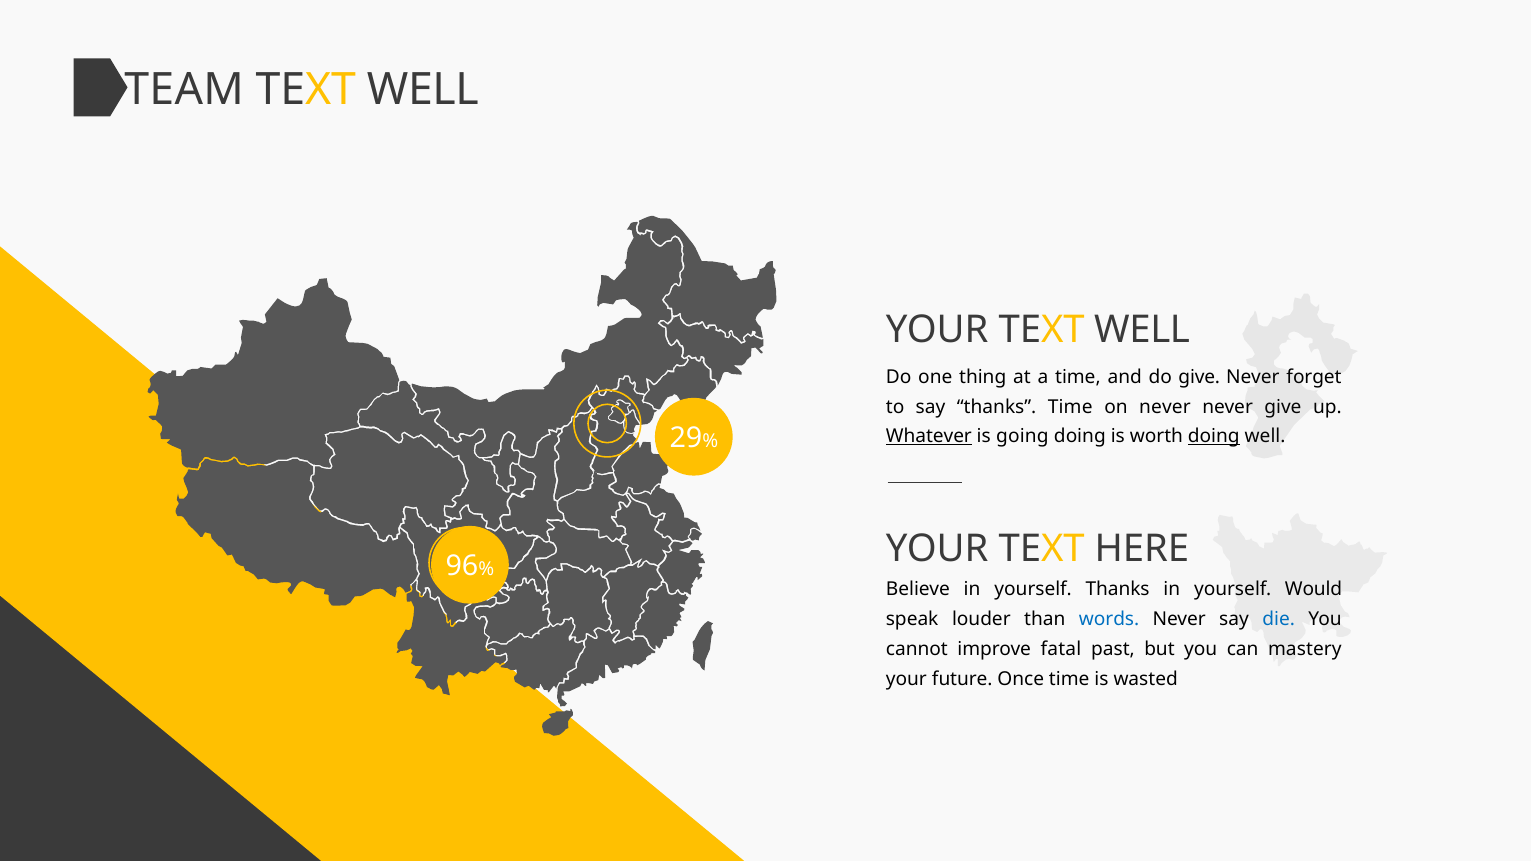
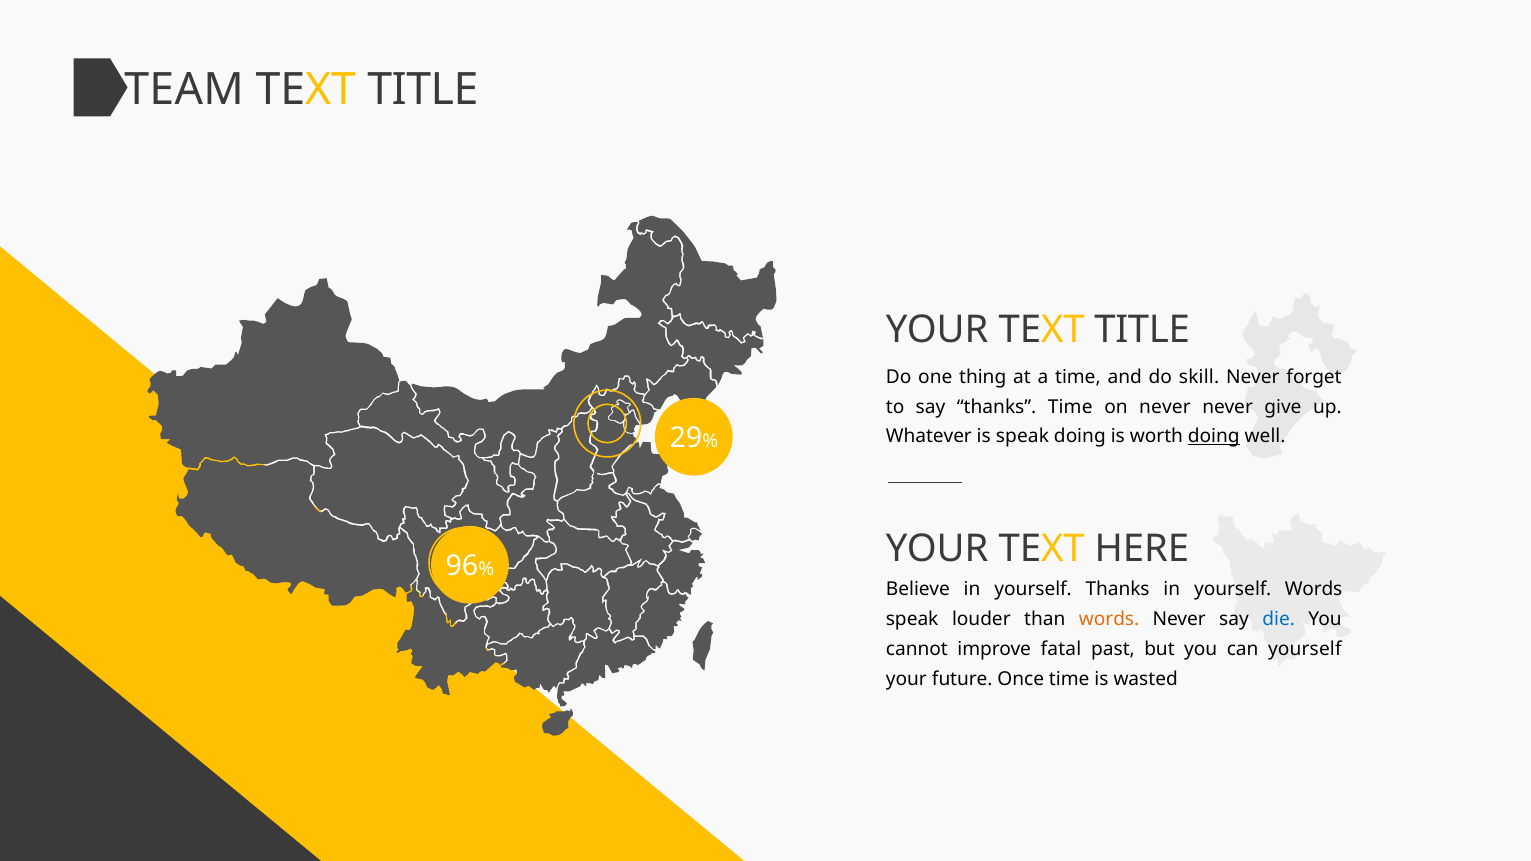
WELL at (423, 90): WELL -> TITLE
YOUR TEXT WELL: WELL -> TITLE
do give: give -> skill
Whatever underline: present -> none
is going: going -> speak
yourself Would: Would -> Words
words at (1109, 619) colour: blue -> orange
can mastery: mastery -> yourself
